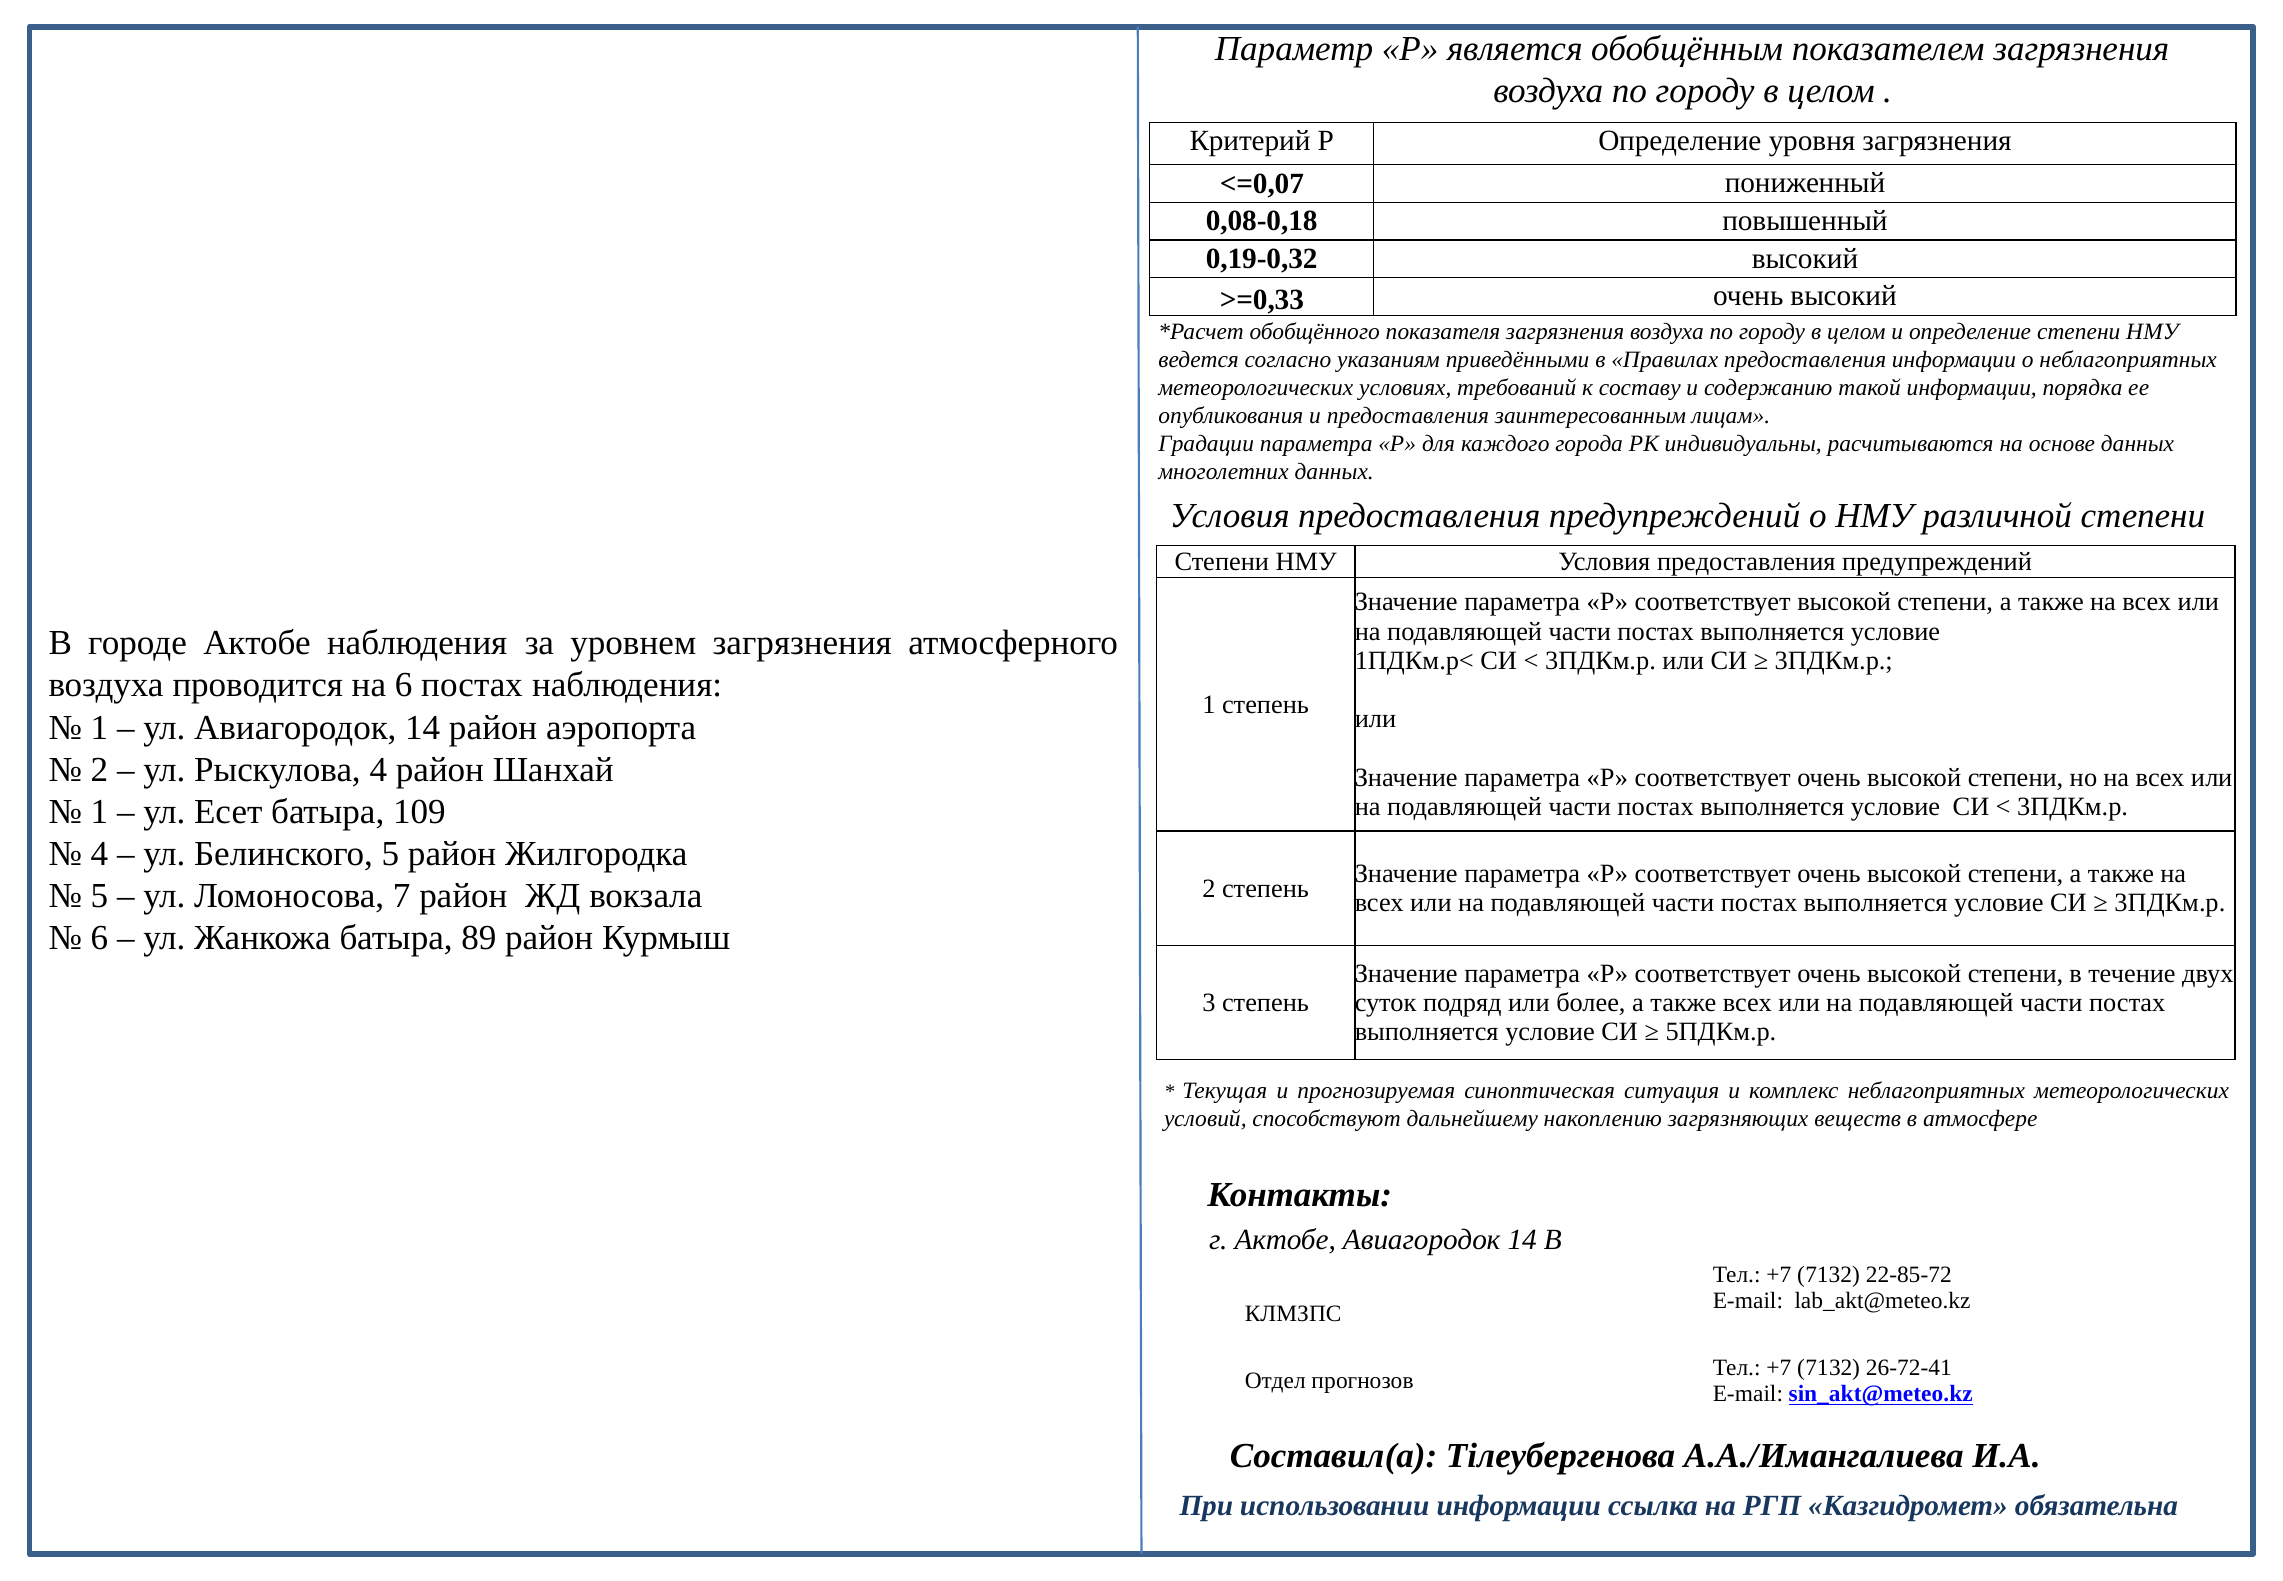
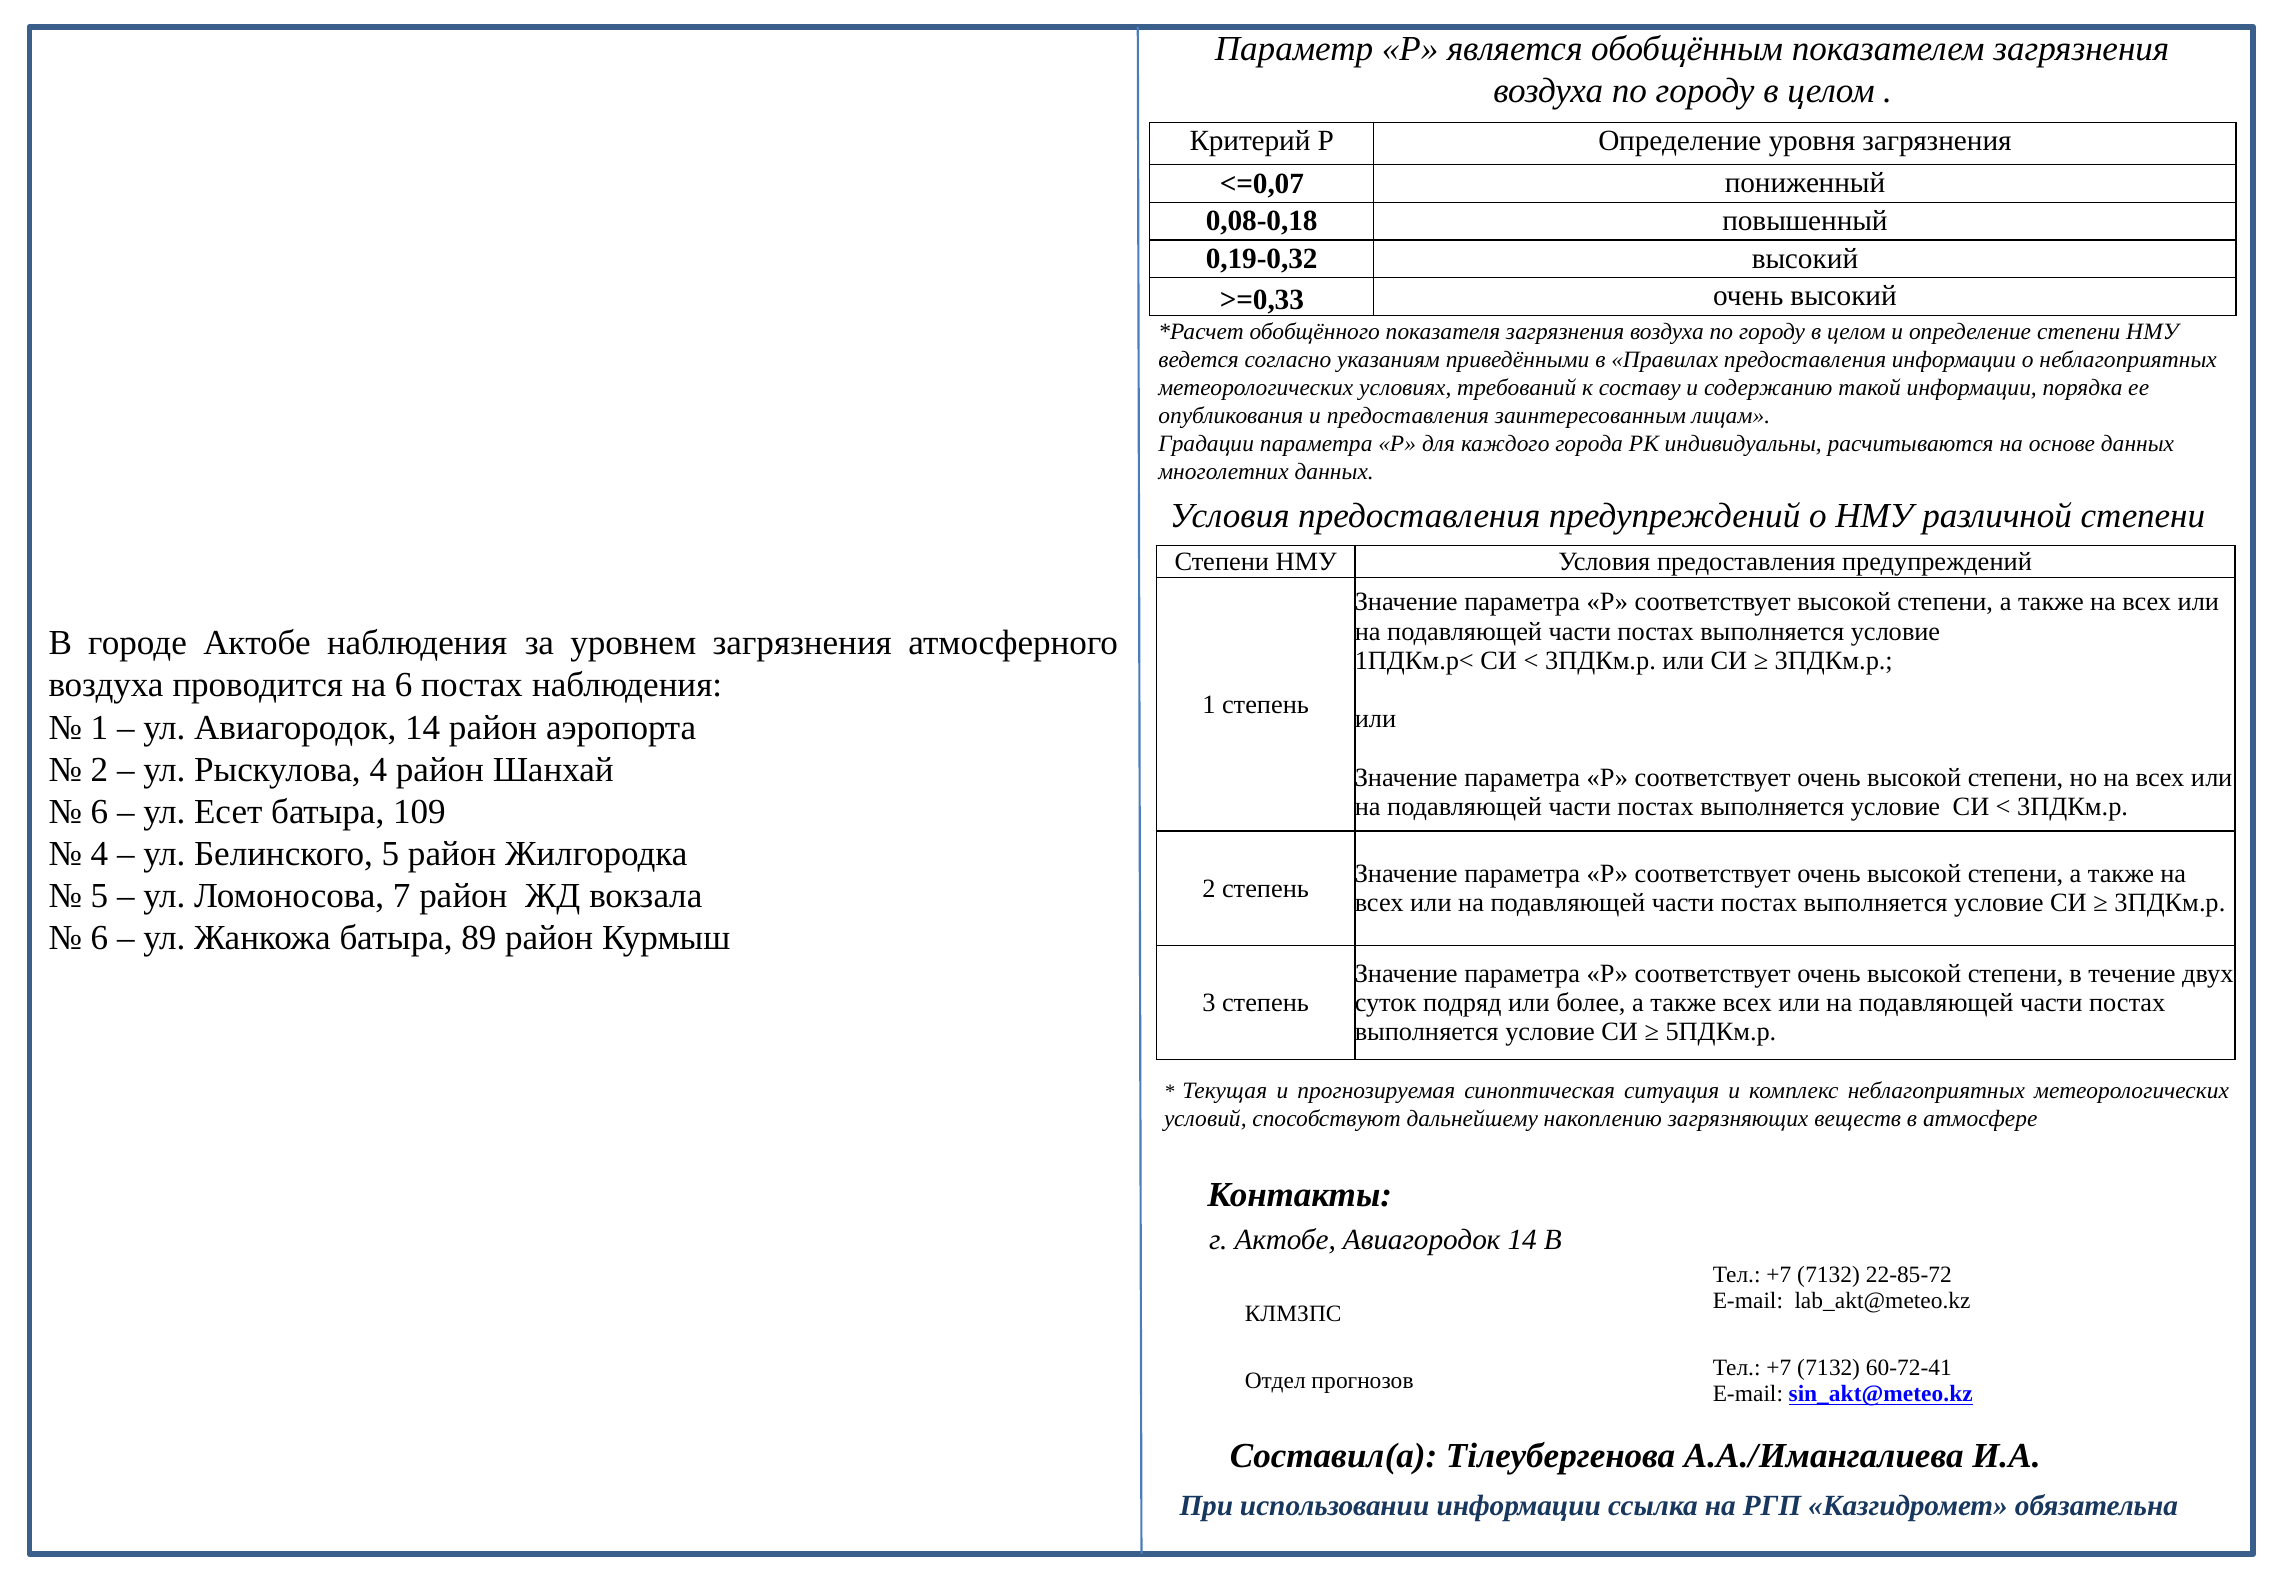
1 at (99, 812): 1 -> 6
26-72-41: 26-72-41 -> 60-72-41
